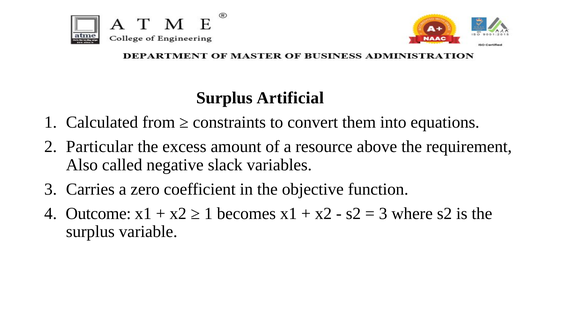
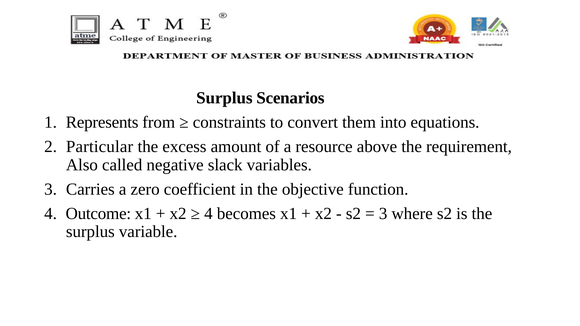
Artificial: Artificial -> Scenarios
Calculated: Calculated -> Represents
1 at (208, 214): 1 -> 4
